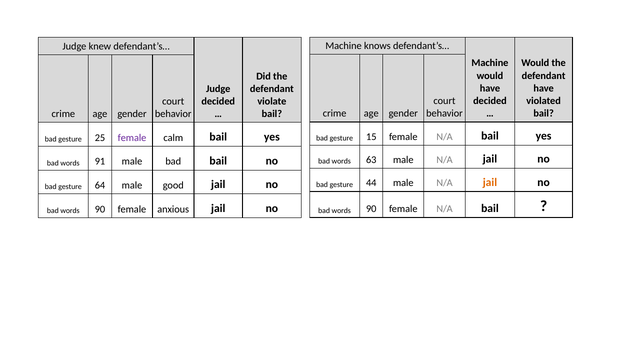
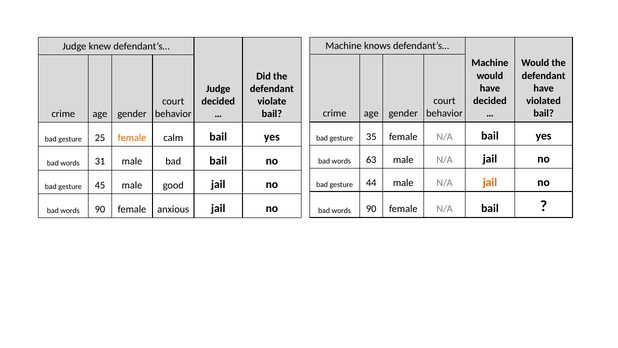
15: 15 -> 35
female at (132, 138) colour: purple -> orange
91: 91 -> 31
64: 64 -> 45
